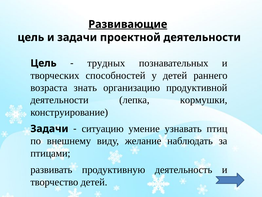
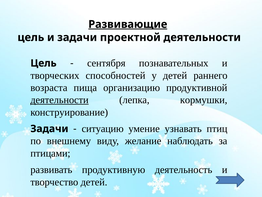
трудных: трудных -> сентября
знать: знать -> пища
деятельности at (59, 100) underline: none -> present
